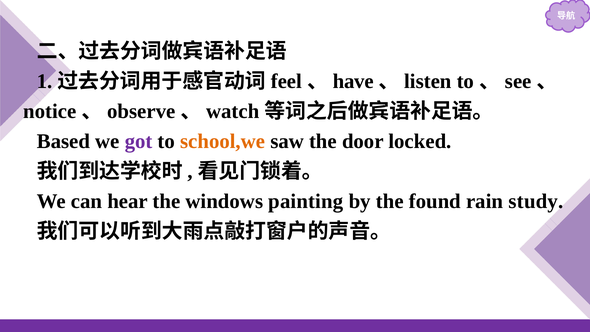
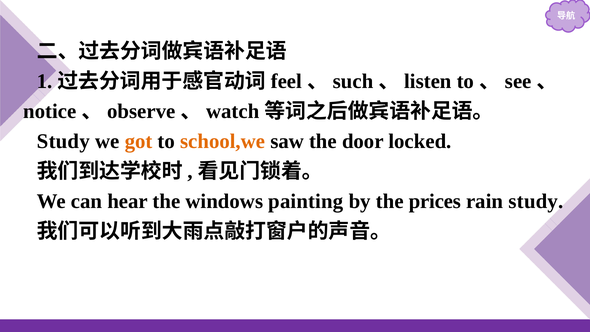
have: have -> such
Based at (63, 141): Based -> Study
got colour: purple -> orange
found: found -> prices
